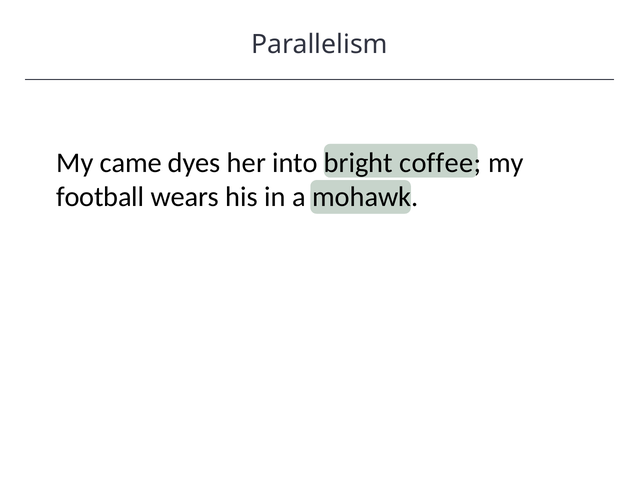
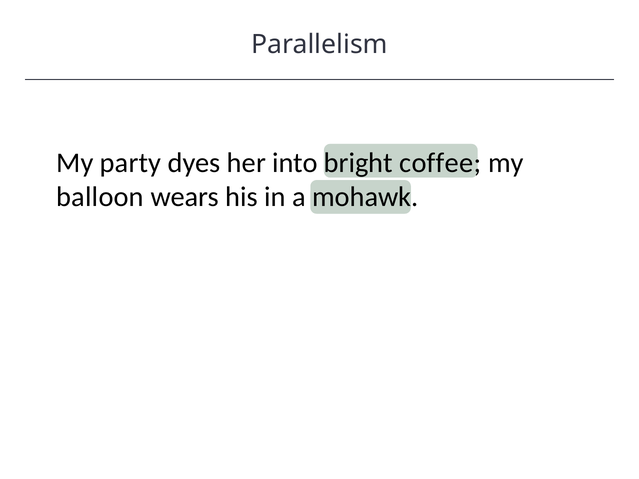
came: came -> party
football: football -> balloon
